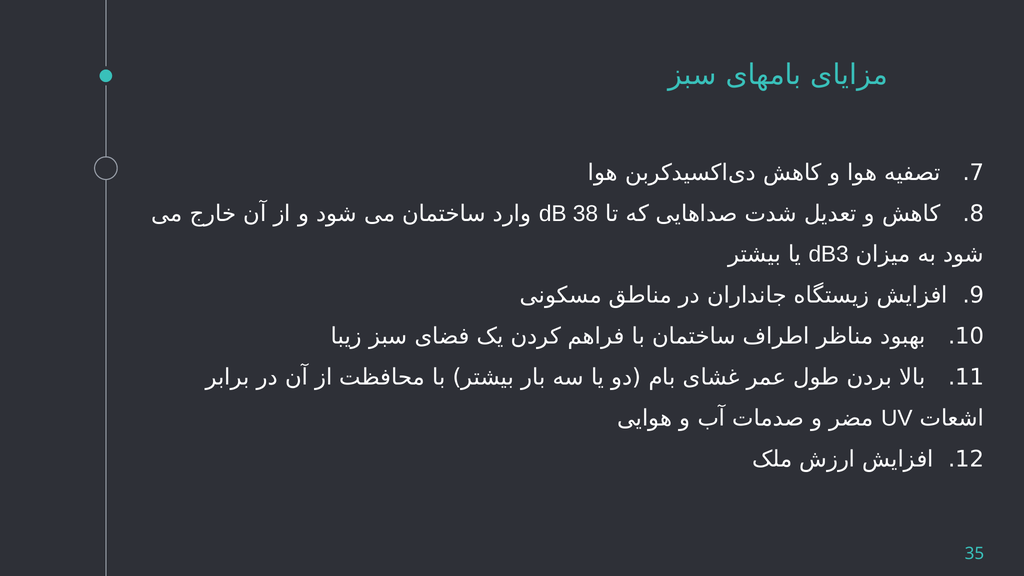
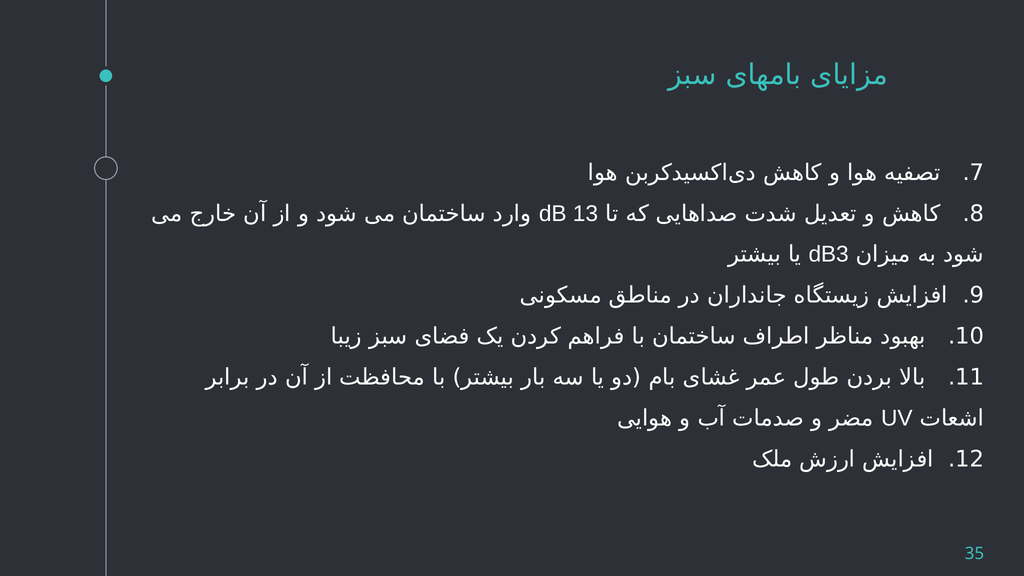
38: 38 -> 13
